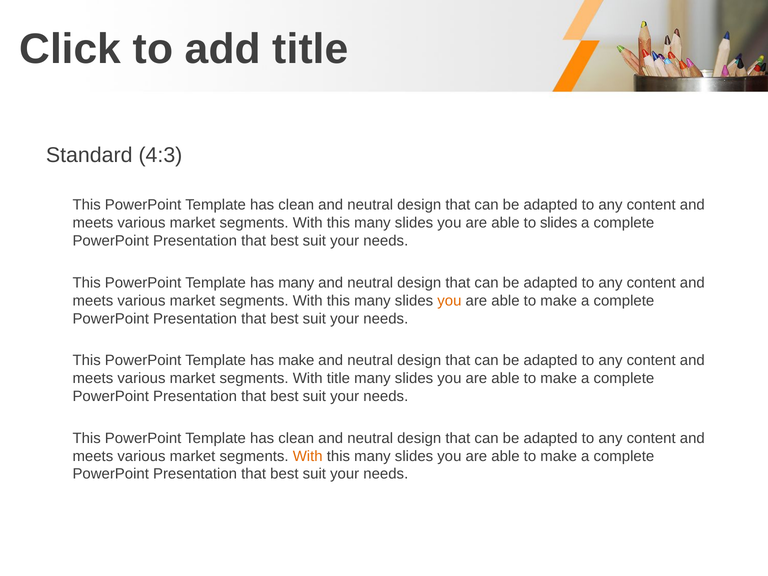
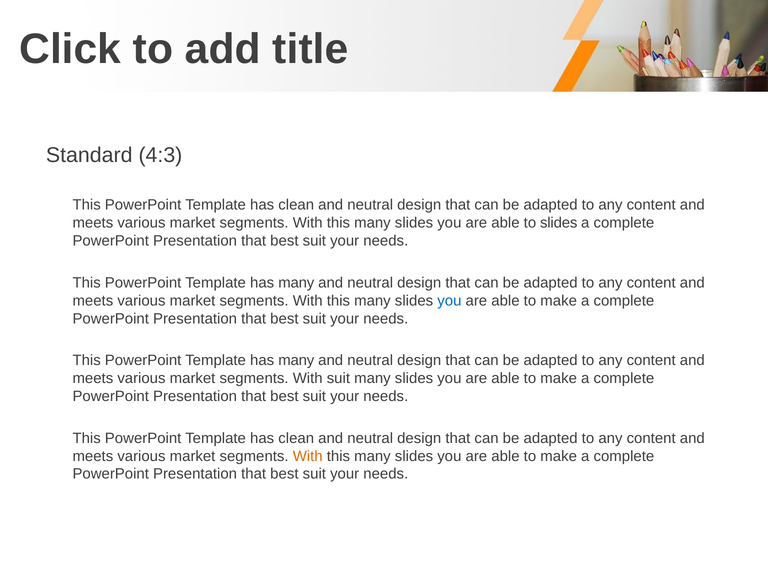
you at (449, 301) colour: orange -> blue
make at (296, 360): make -> many
With title: title -> suit
